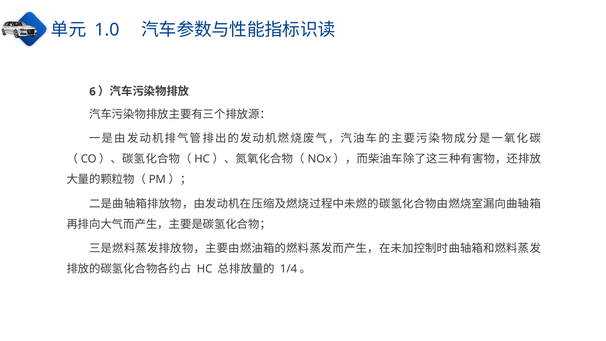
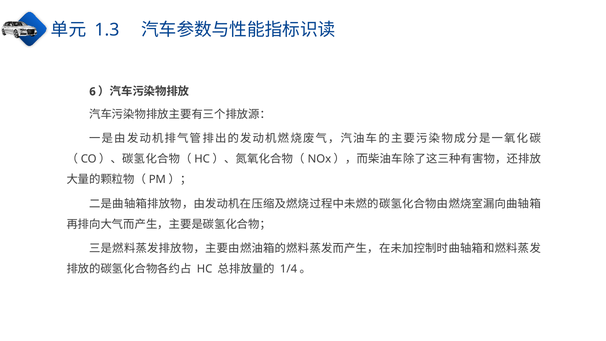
1.0: 1.0 -> 1.3
